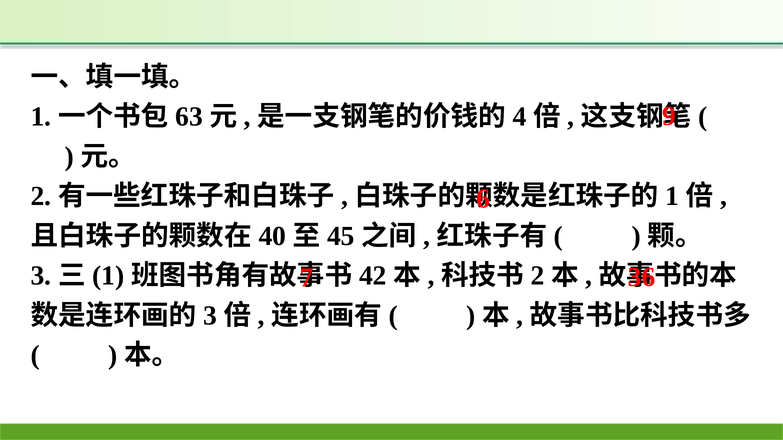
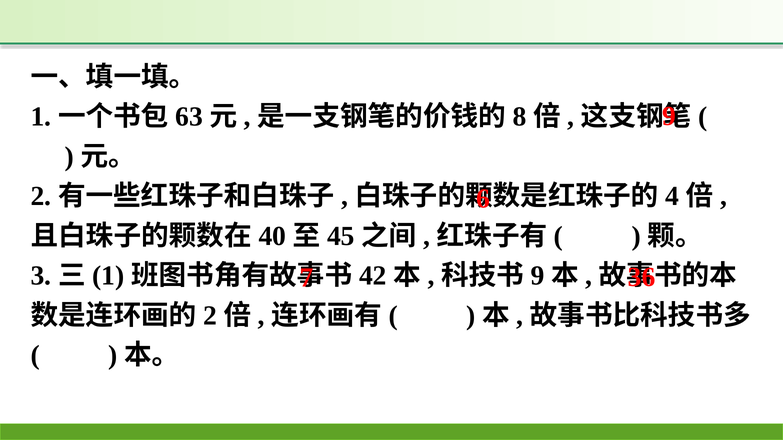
4: 4 -> 8
1 at (672, 196): 1 -> 4
2 at (538, 276): 2 -> 9
3 at (210, 316): 3 -> 2
